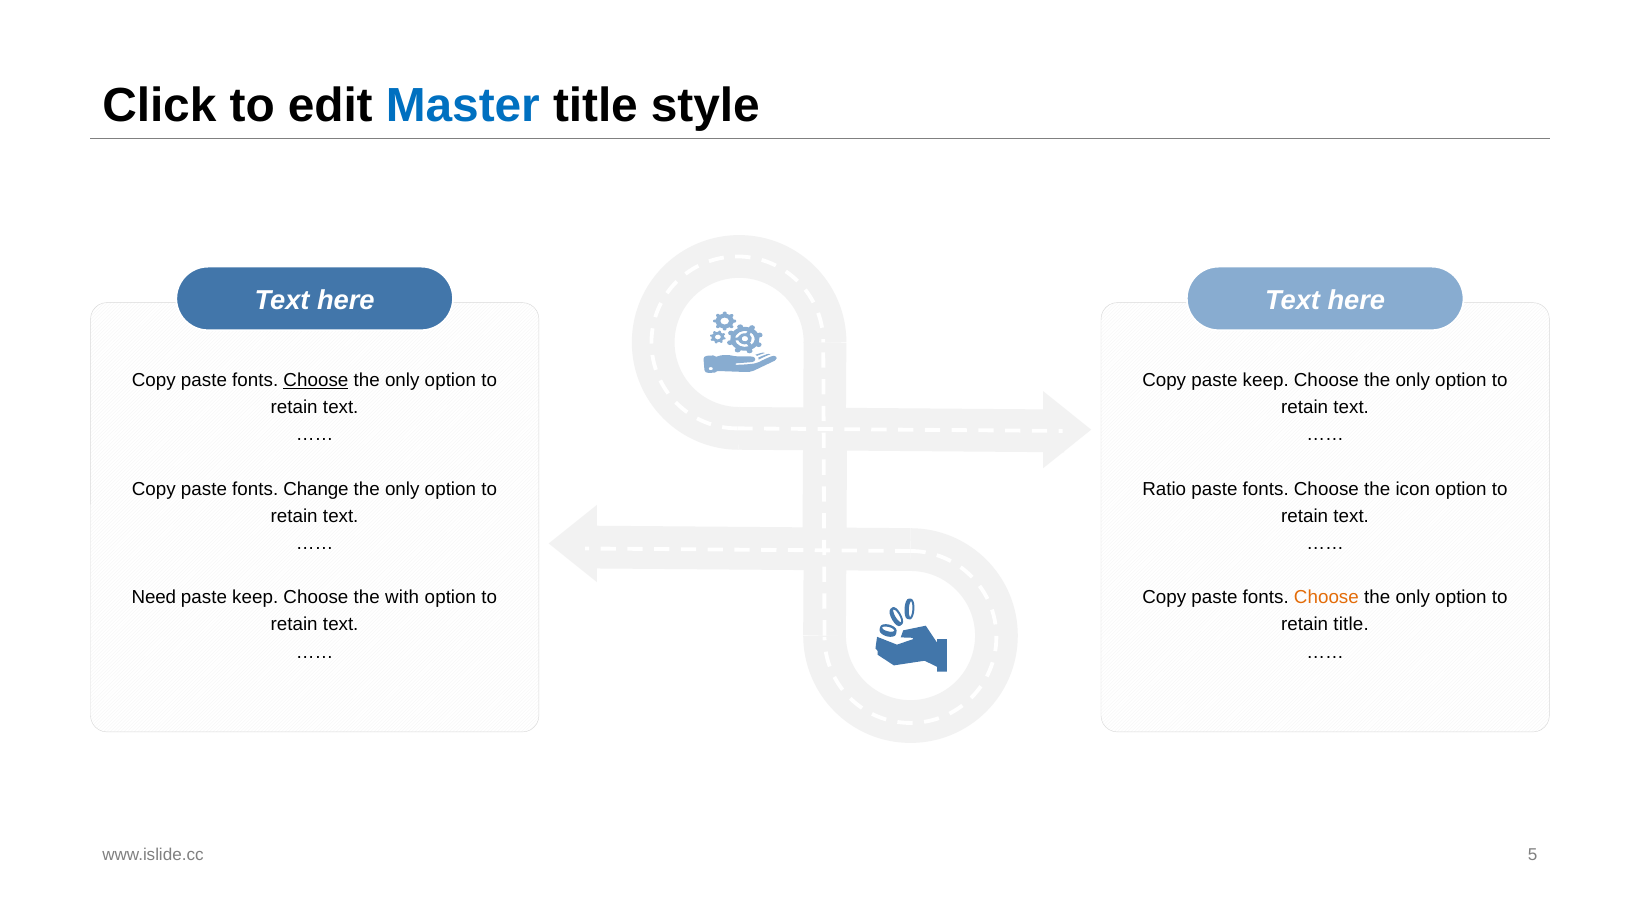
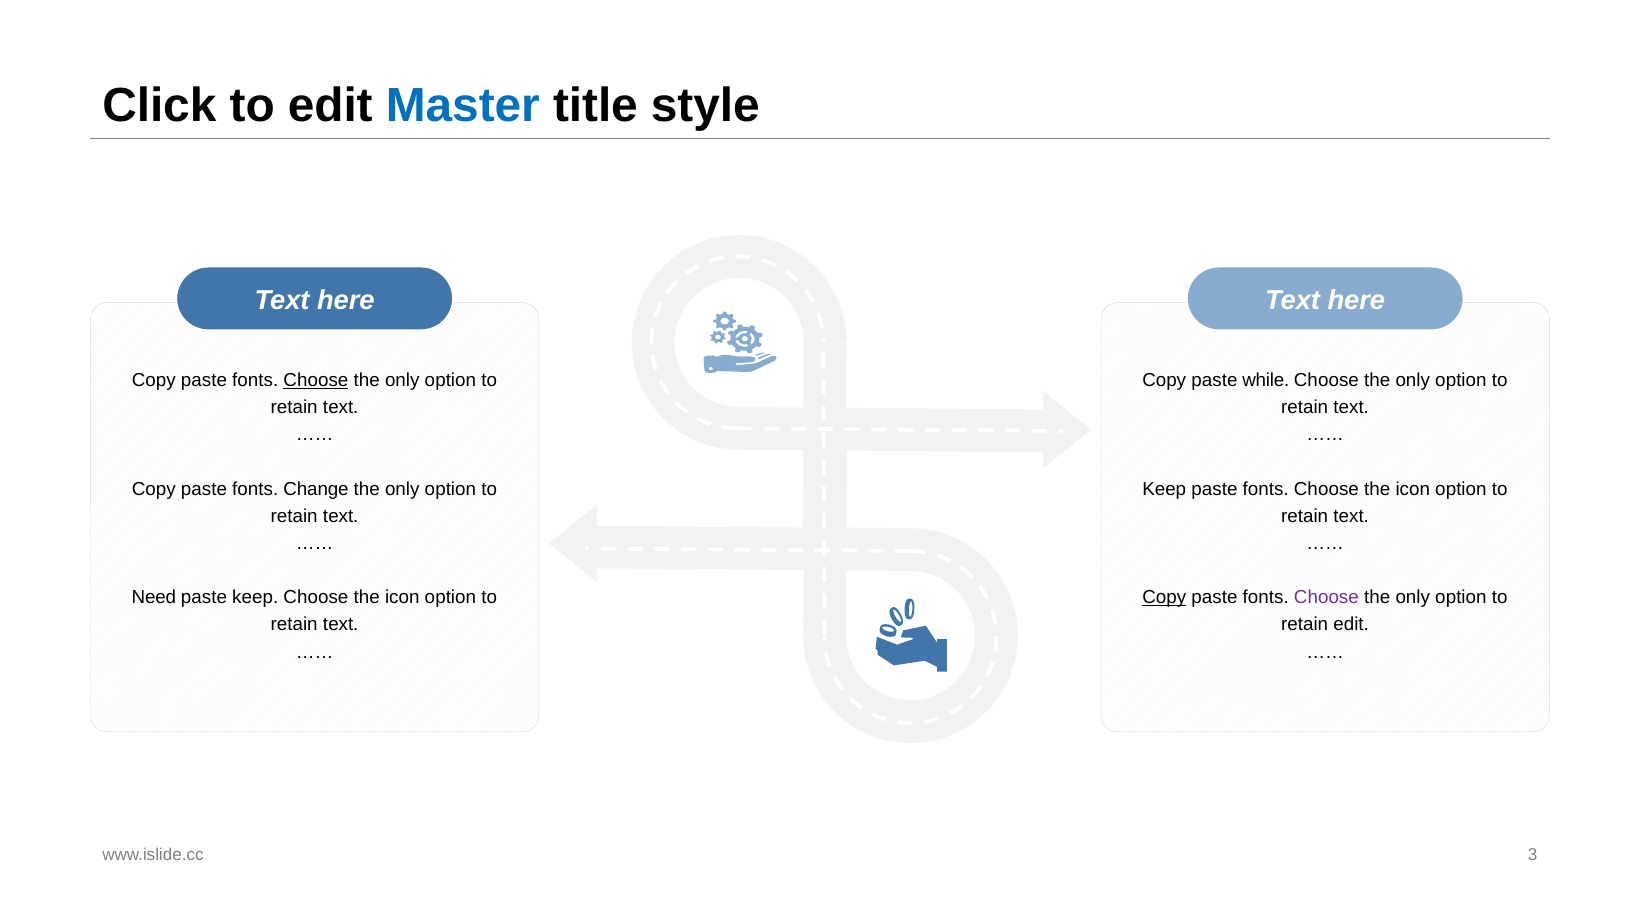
Copy paste keep: keep -> while
Ratio at (1164, 489): Ratio -> Keep
with at (402, 597): with -> icon
Copy at (1164, 597) underline: none -> present
Choose at (1326, 597) colour: orange -> purple
retain title: title -> edit
5: 5 -> 3
